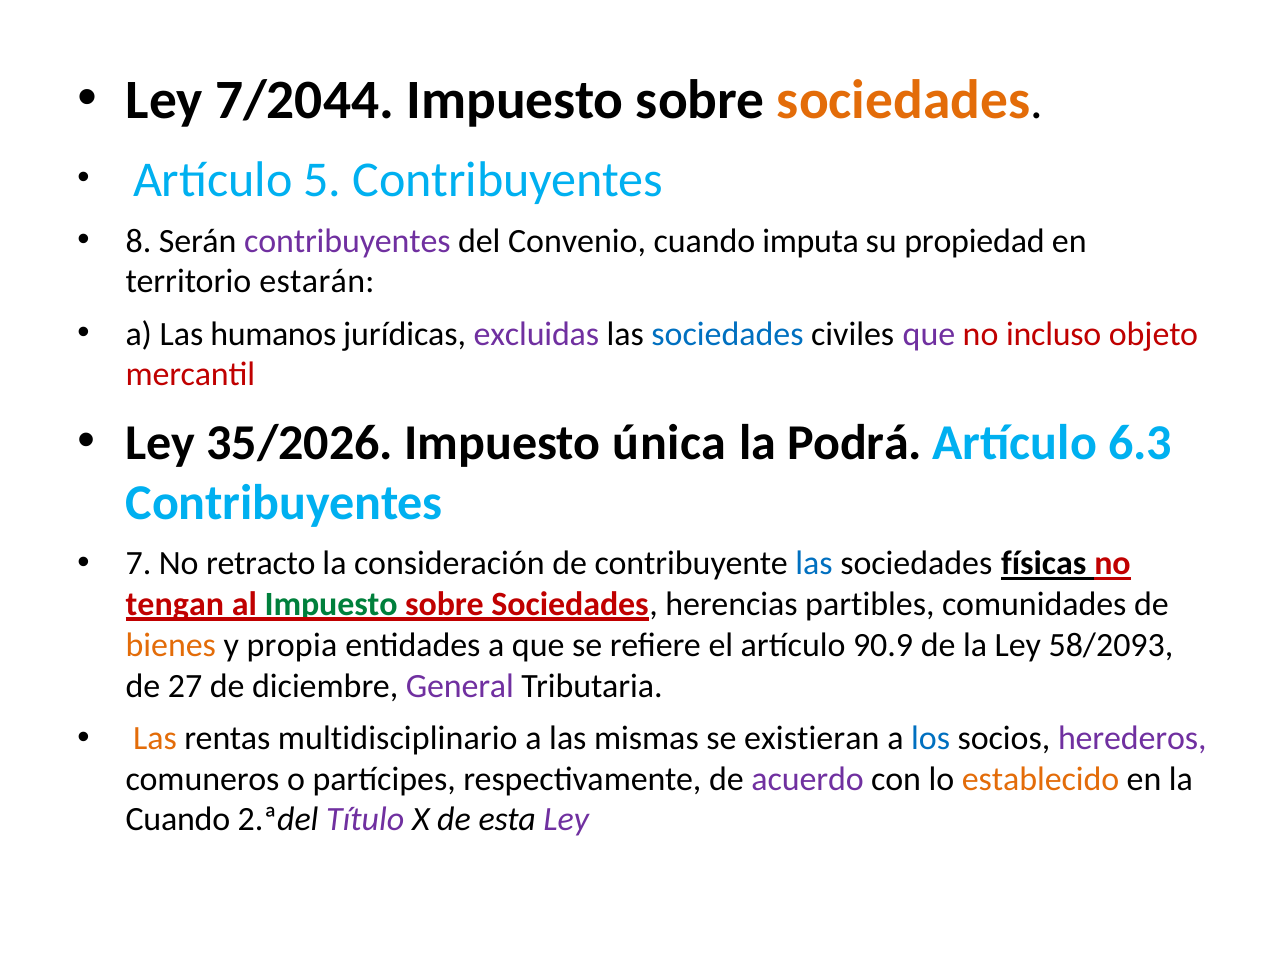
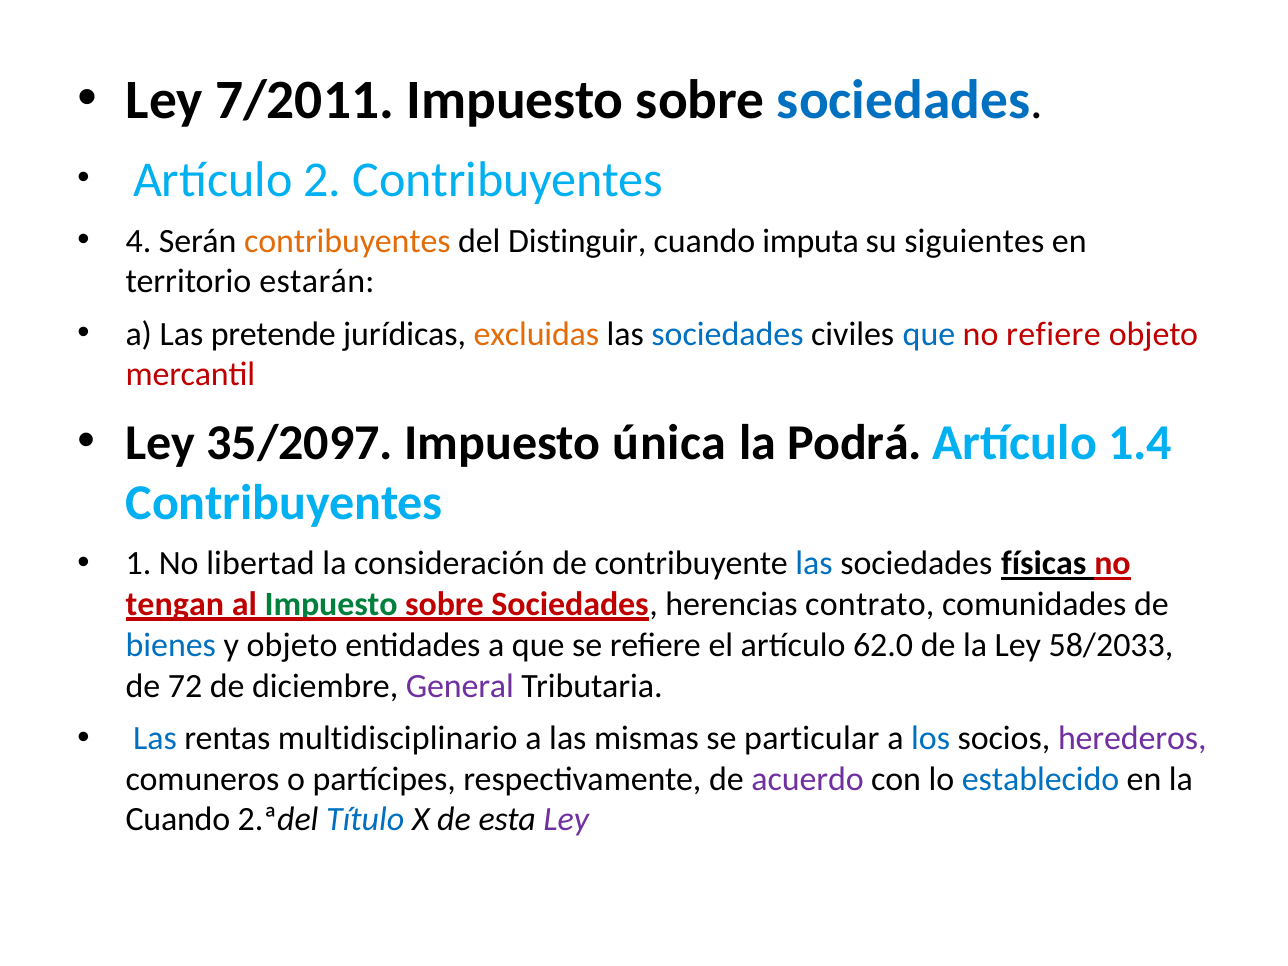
7/2044: 7/2044 -> 7/2011
sociedades at (904, 101) colour: orange -> blue
5: 5 -> 2
8: 8 -> 4
contribuyentes at (347, 241) colour: purple -> orange
Convenio: Convenio -> Distinguir
propiedad: propiedad -> siguientes
humanos: humanos -> pretende
excluidas colour: purple -> orange
que at (929, 334) colour: purple -> blue
no incluso: incluso -> refiere
35/2026: 35/2026 -> 35/2097
6.3: 6.3 -> 1.4
7: 7 -> 1
retracto: retracto -> libertad
partibles: partibles -> contrato
bienes colour: orange -> blue
y propia: propia -> objeto
90.9: 90.9 -> 62.0
58/2093: 58/2093 -> 58/2033
27: 27 -> 72
Las at (155, 738) colour: orange -> blue
existieran: existieran -> particular
establecido colour: orange -> blue
Título colour: purple -> blue
